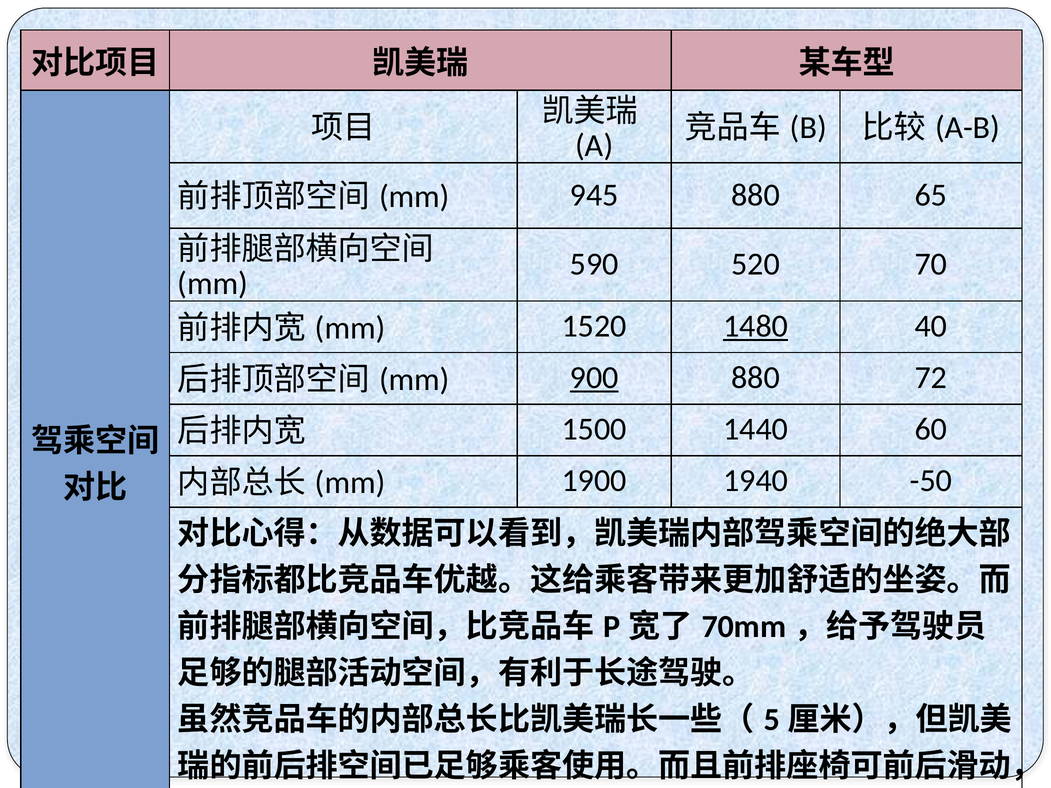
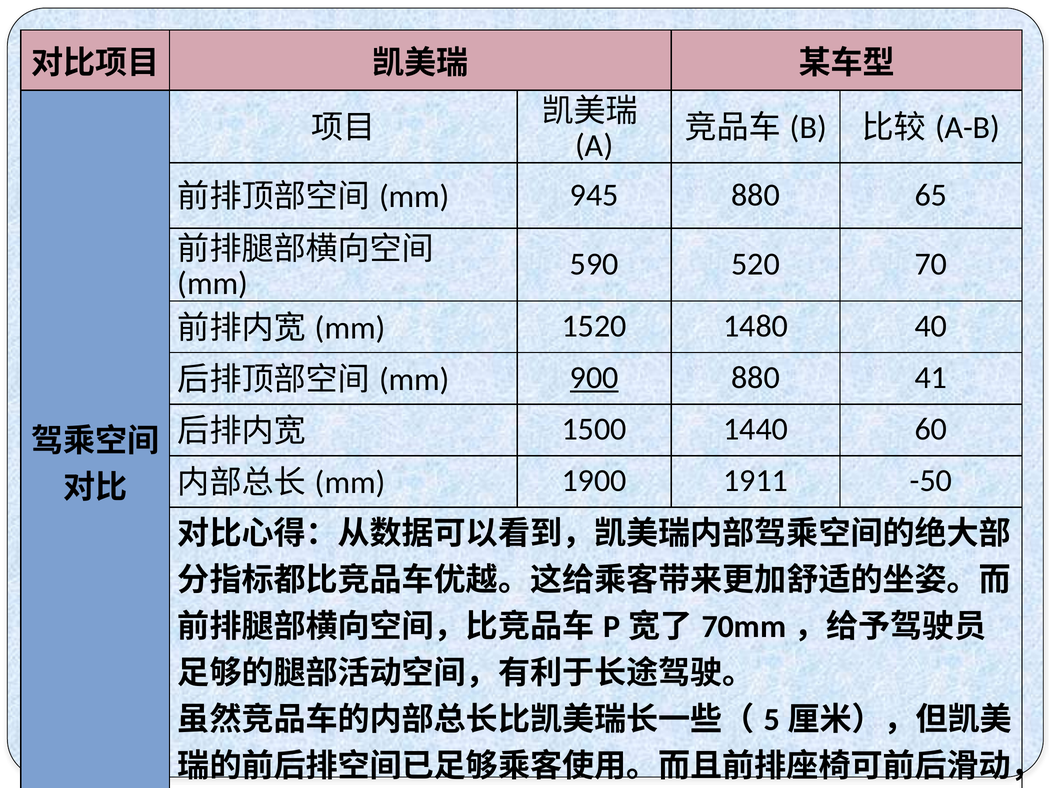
1480 underline: present -> none
72: 72 -> 41
1940: 1940 -> 1911
